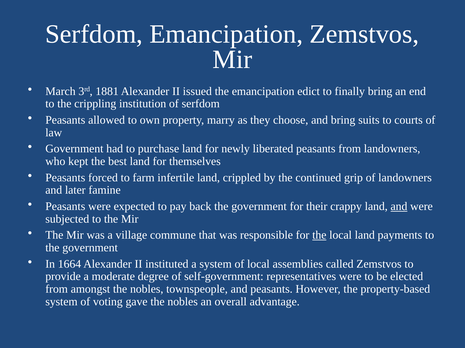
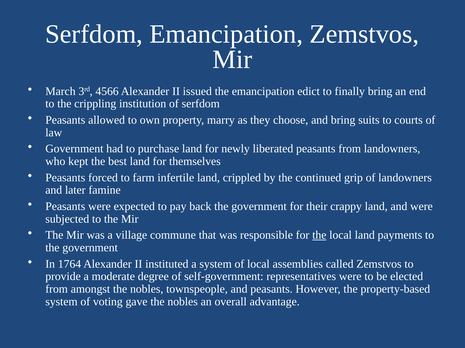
1881: 1881 -> 4566
and at (399, 207) underline: present -> none
1664: 1664 -> 1764
